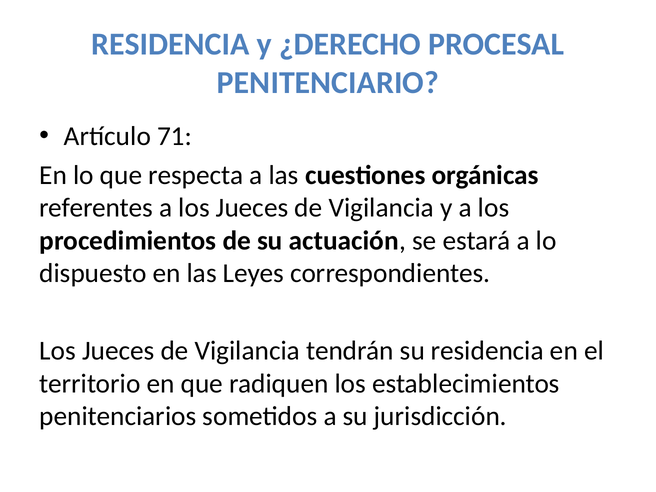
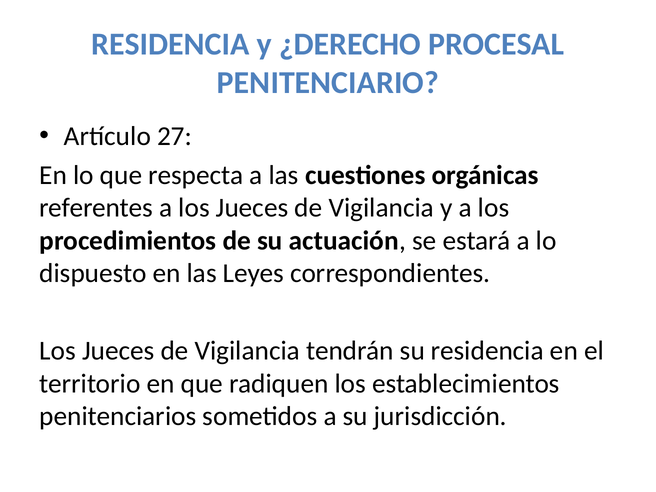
71: 71 -> 27
